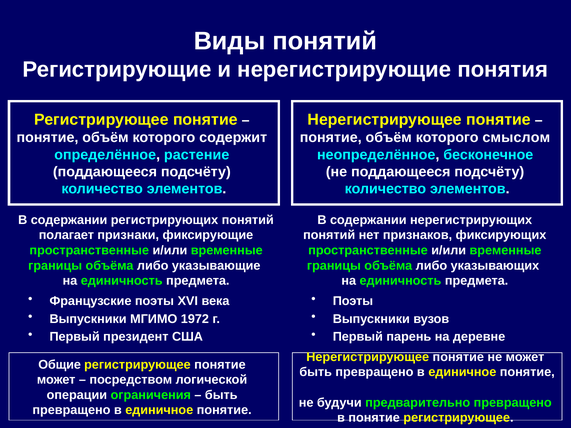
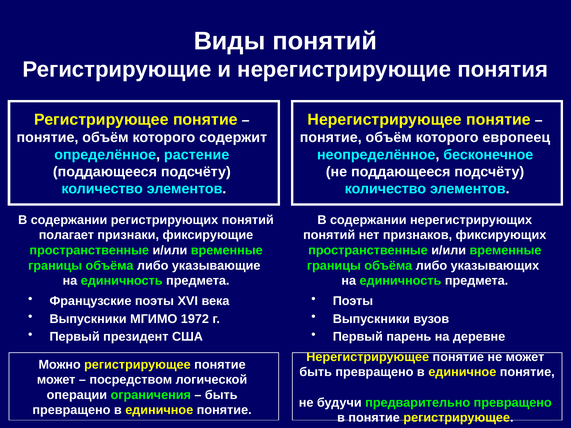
смыслом: смыслом -> европеец
Общие: Общие -> Можно
